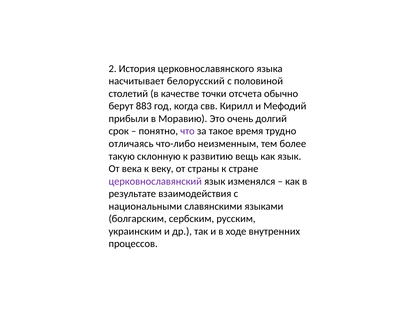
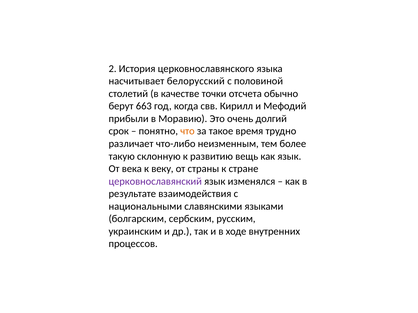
883: 883 -> 663
что colour: purple -> orange
отличаясь: отличаясь -> различает
